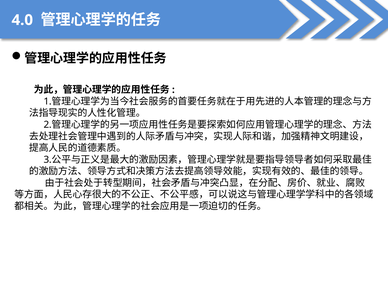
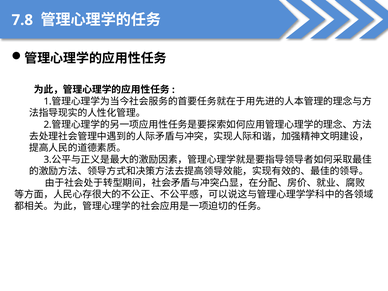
4.0: 4.0 -> 7.8
